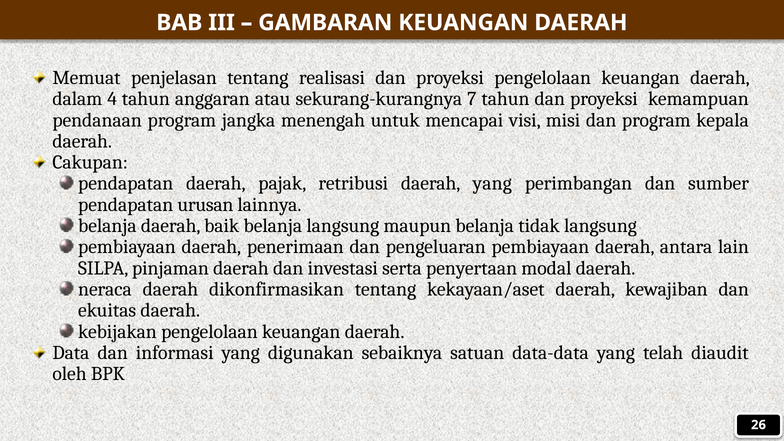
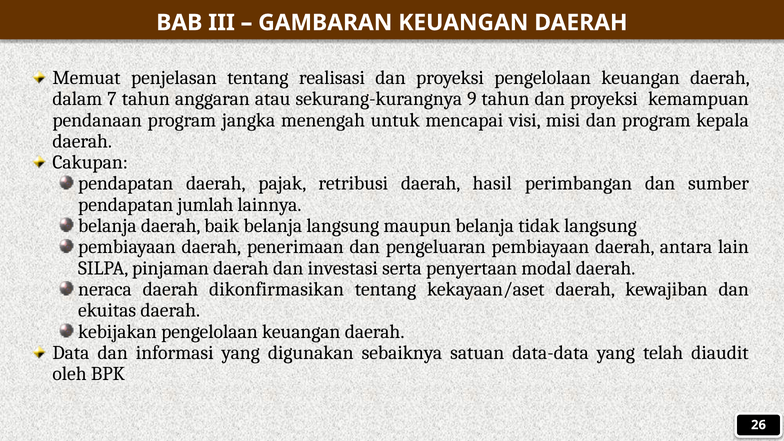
4: 4 -> 7
7: 7 -> 9
daerah yang: yang -> hasil
urusan: urusan -> jumlah
